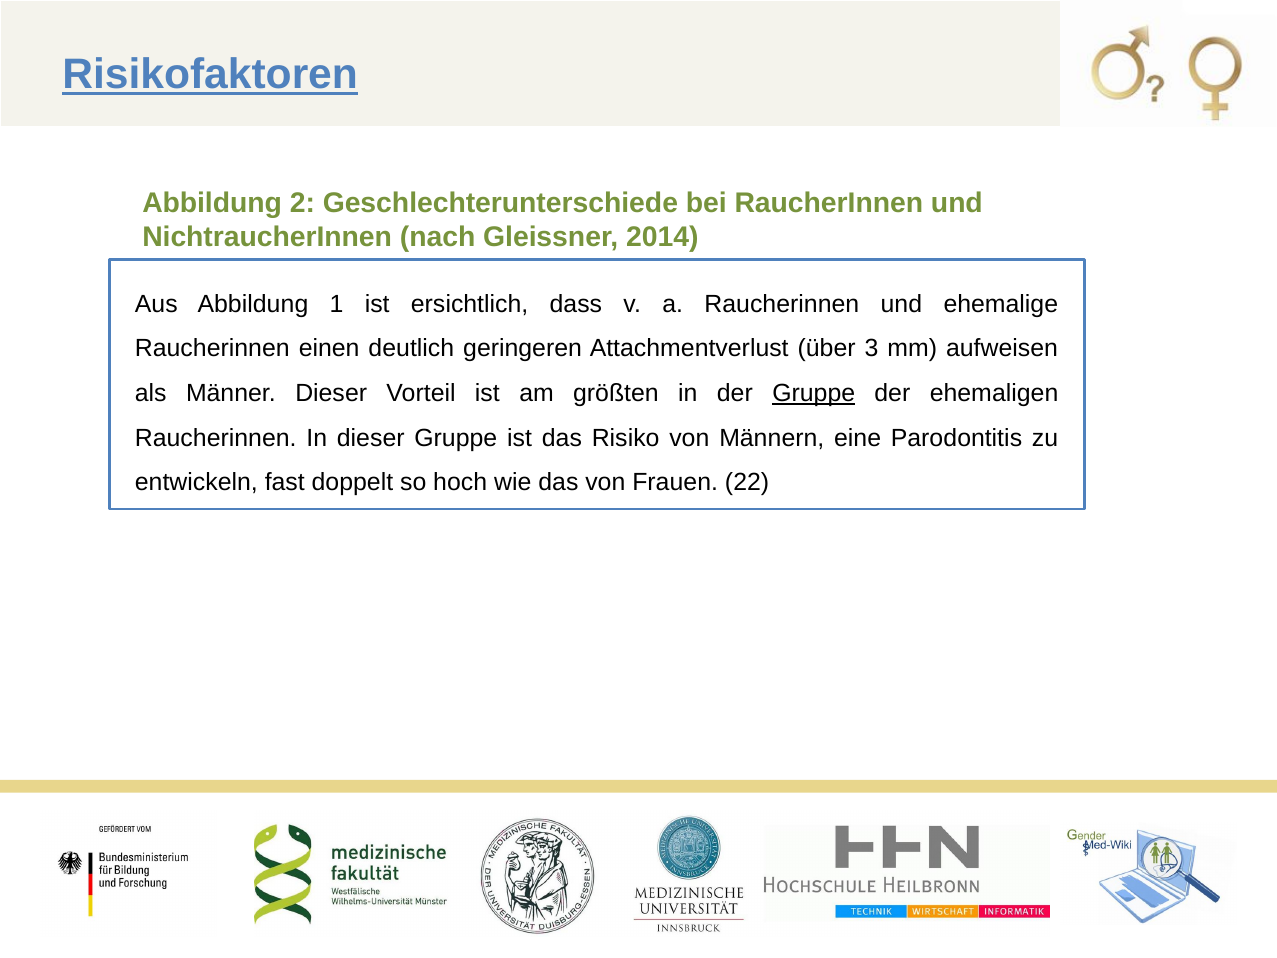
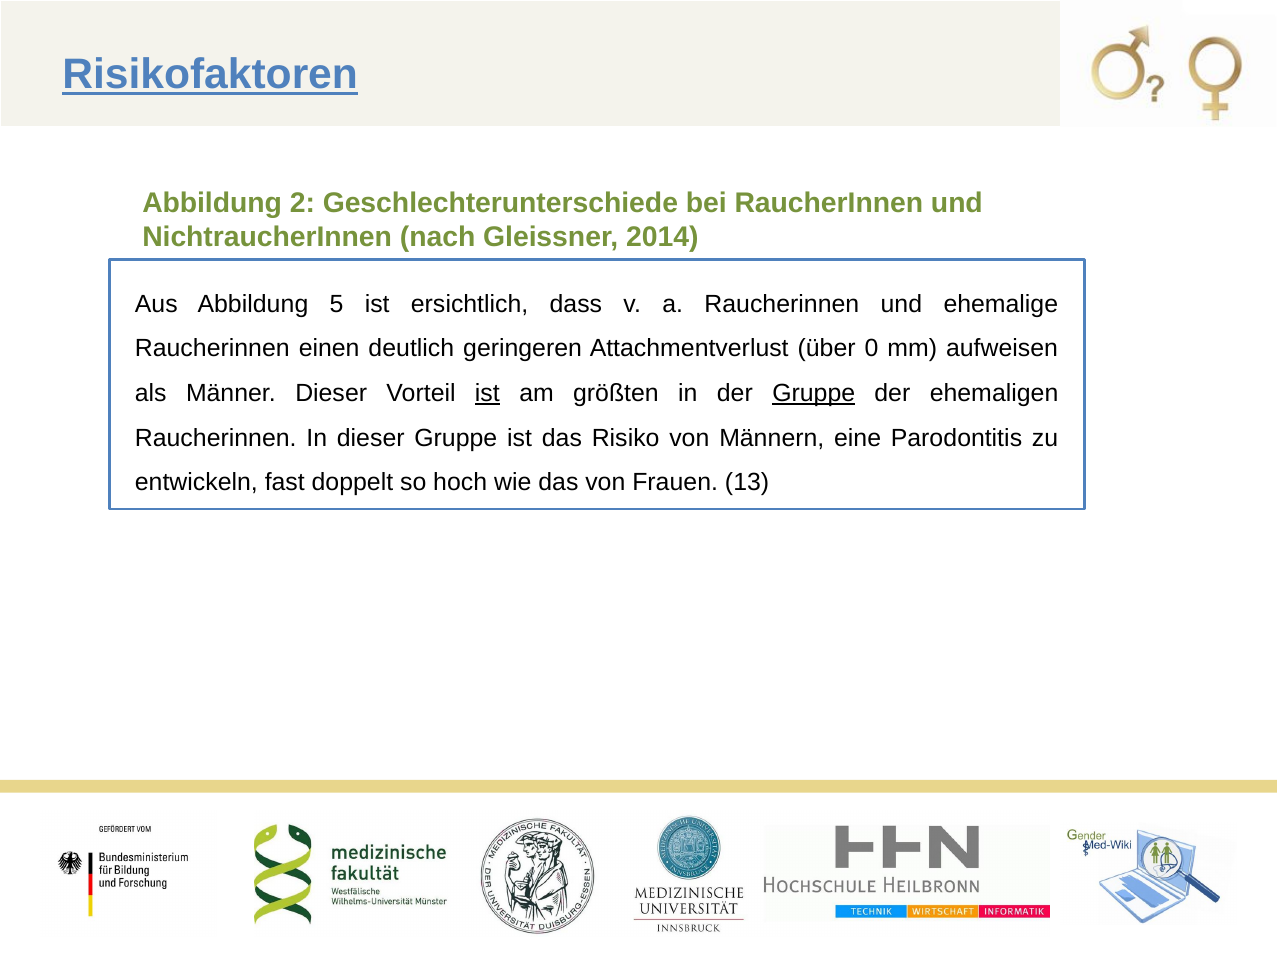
1: 1 -> 5
3: 3 -> 0
ist at (487, 393) underline: none -> present
22: 22 -> 13
